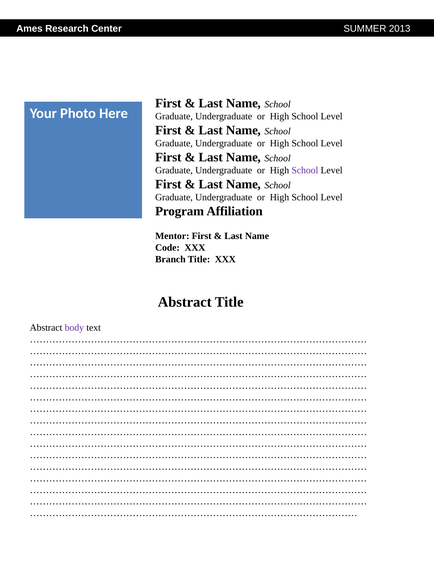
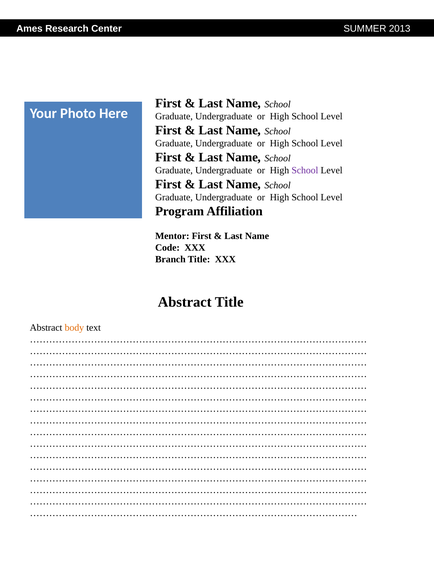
body colour: purple -> orange
